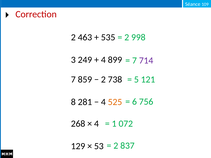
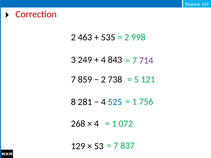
899: 899 -> 843
6 at (134, 102): 6 -> 1
525 colour: orange -> blue
2 at (116, 146): 2 -> 7
